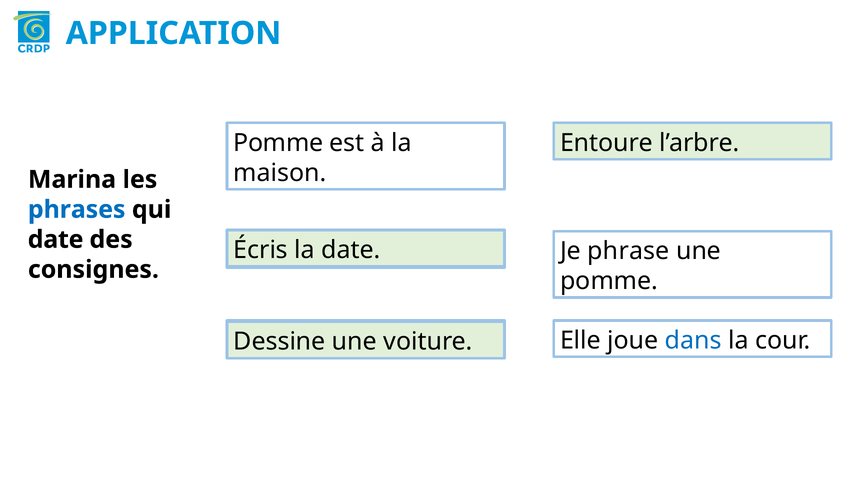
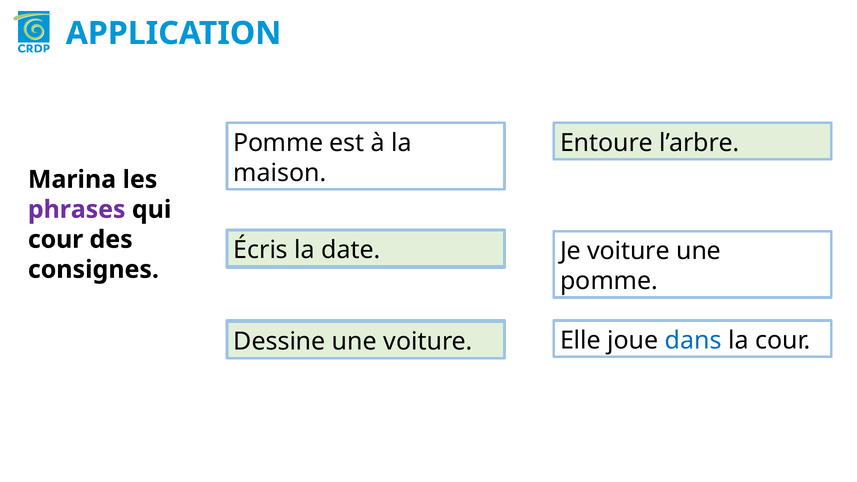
phrases colour: blue -> purple
date at (56, 240): date -> cour
Je phrase: phrase -> voiture
